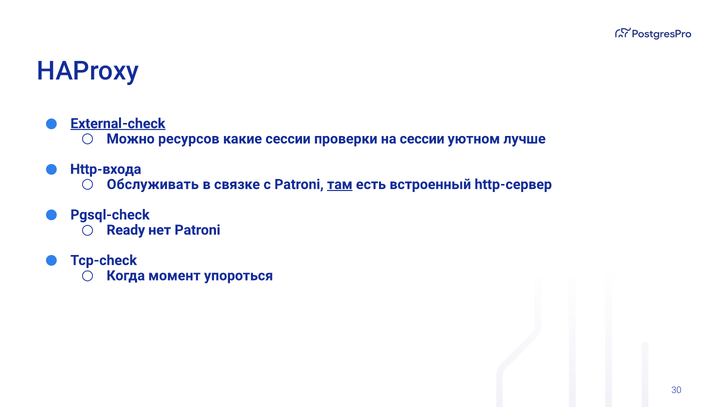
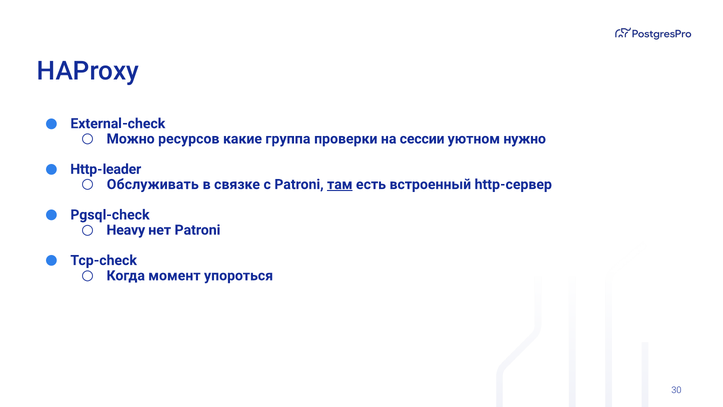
External-check underline: present -> none
какие сессии: сессии -> группа
лучше: лучше -> нужно
Http-входа: Http-входа -> Http-leader
Ready: Ready -> Heavy
